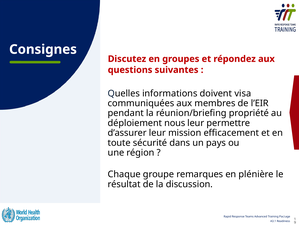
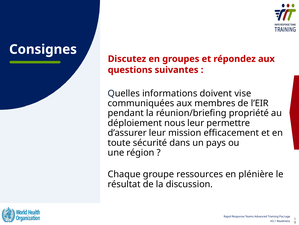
visa: visa -> vise
remarques: remarques -> ressources
